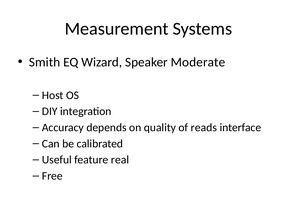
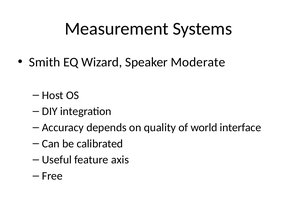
reads: reads -> world
real: real -> axis
